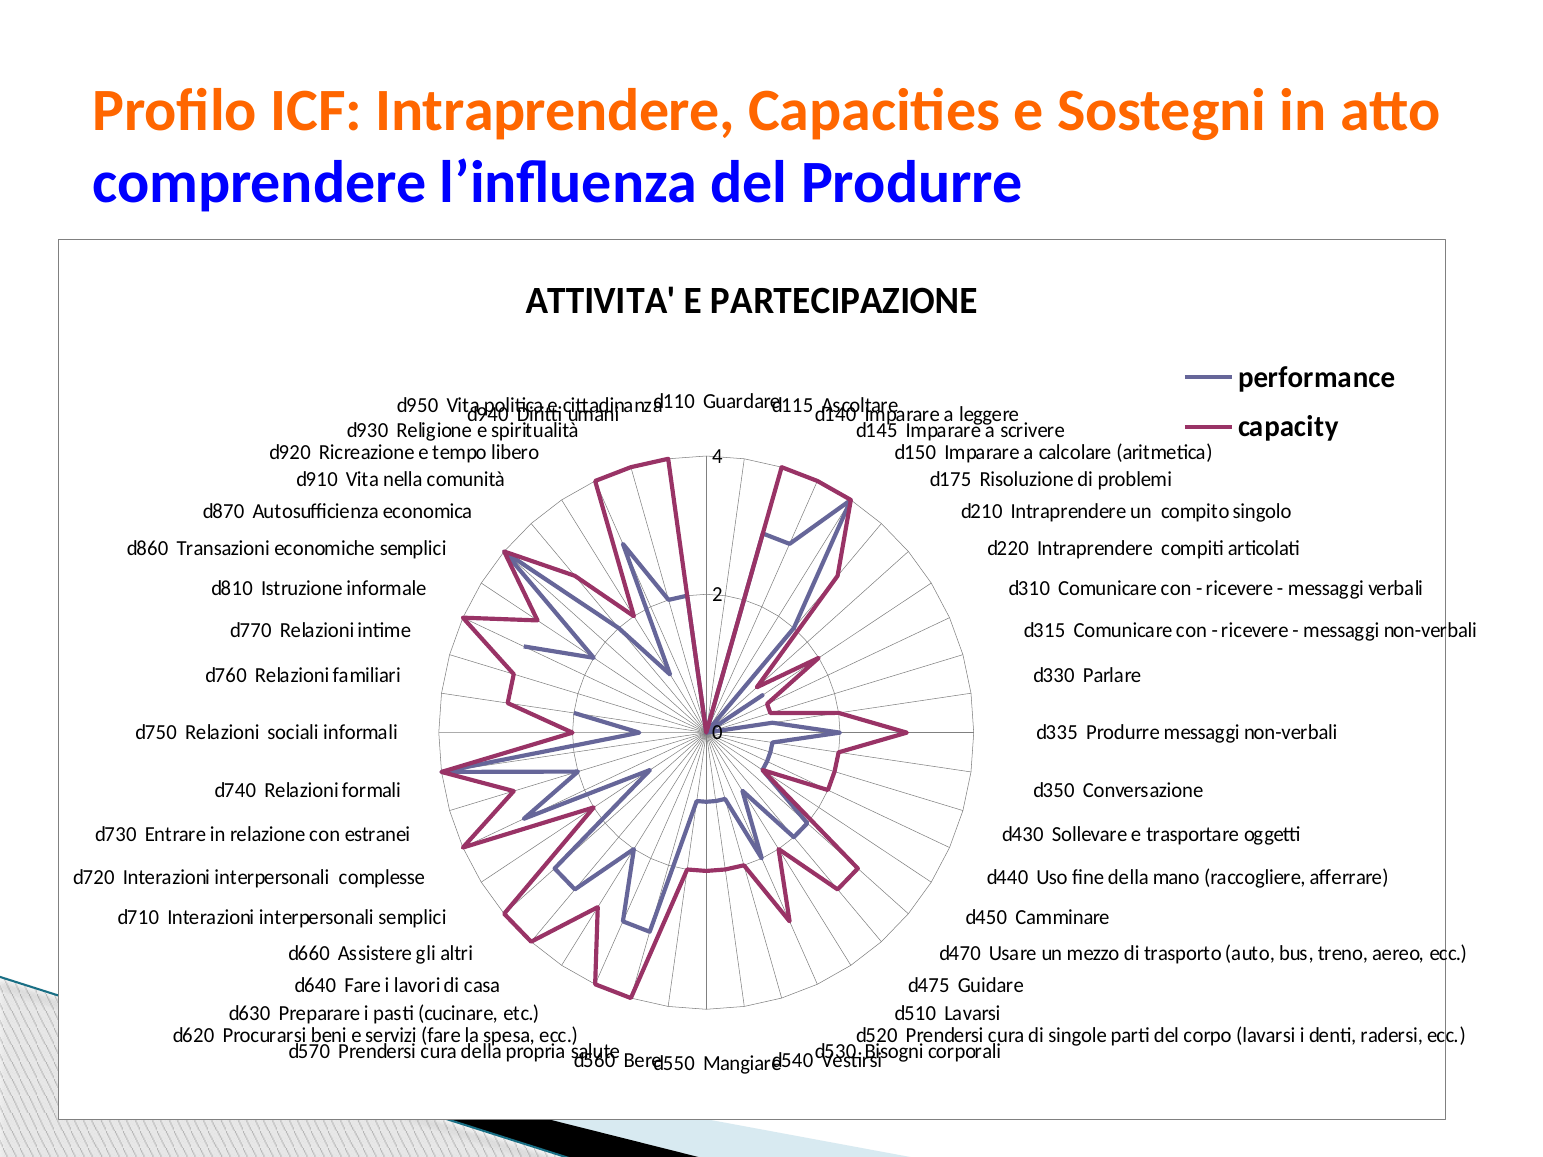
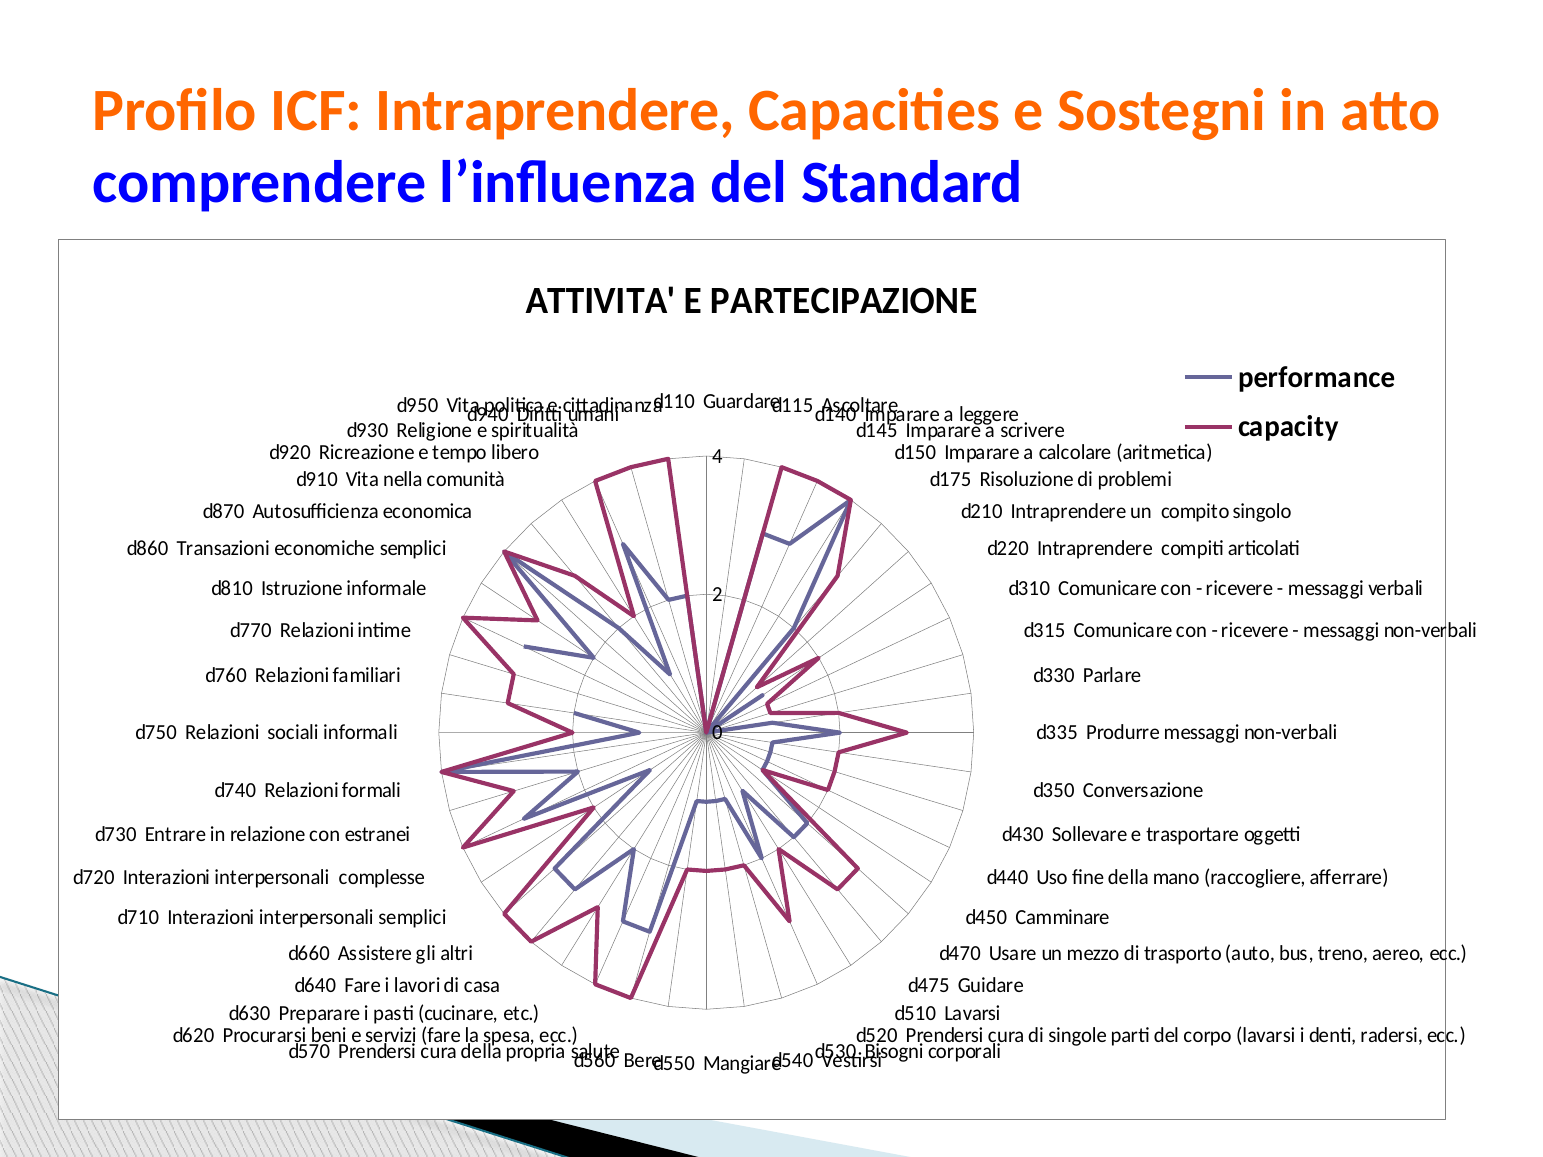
del Produrre: Produrre -> Standard
